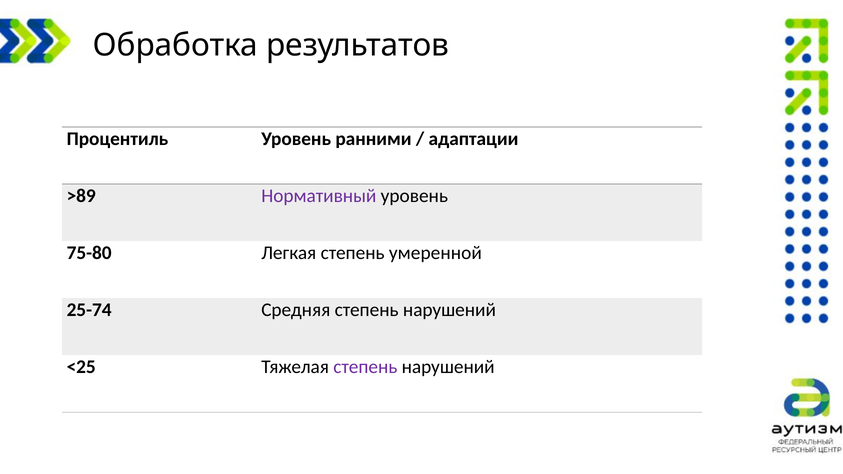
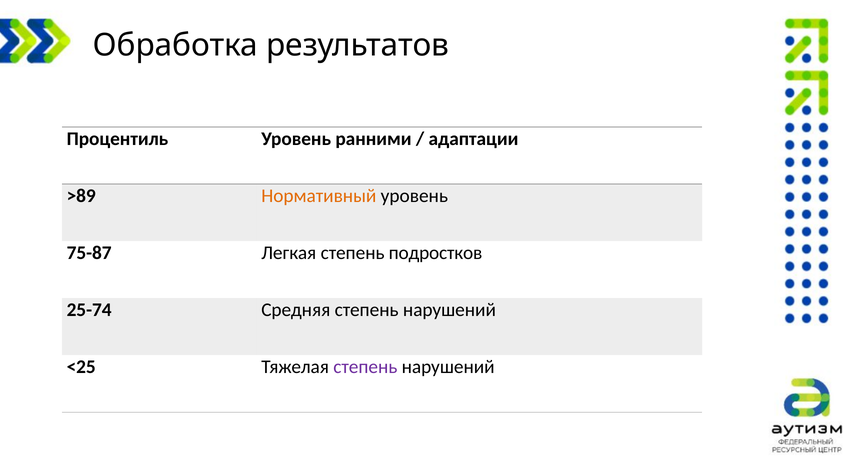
Нормативный colour: purple -> orange
75-80: 75-80 -> 75-87
умеренной: умеренной -> подростков
